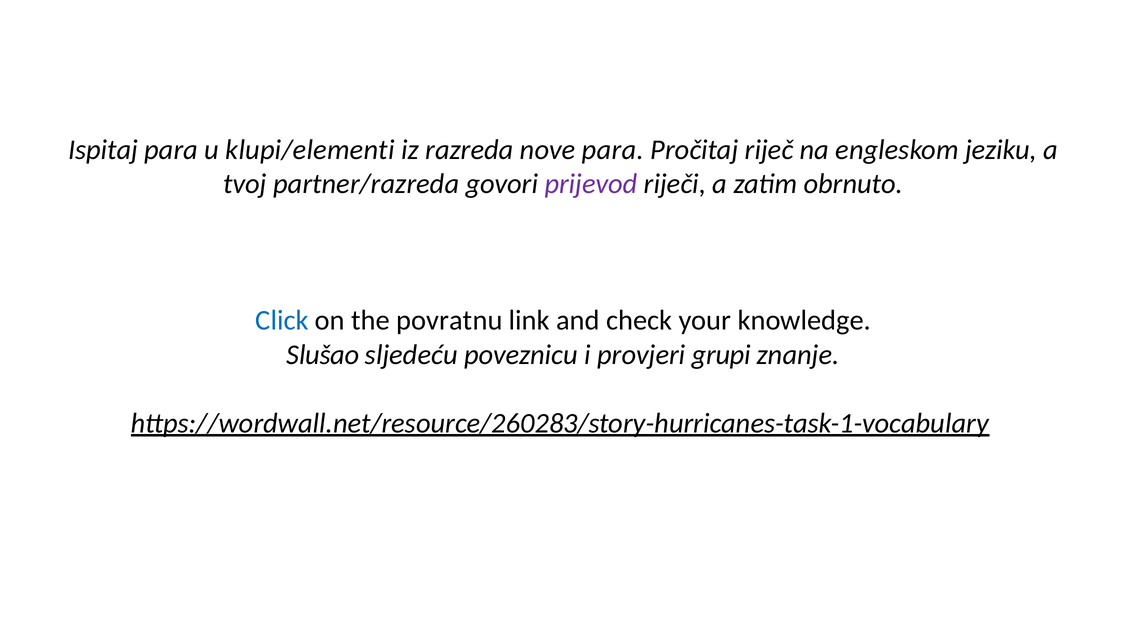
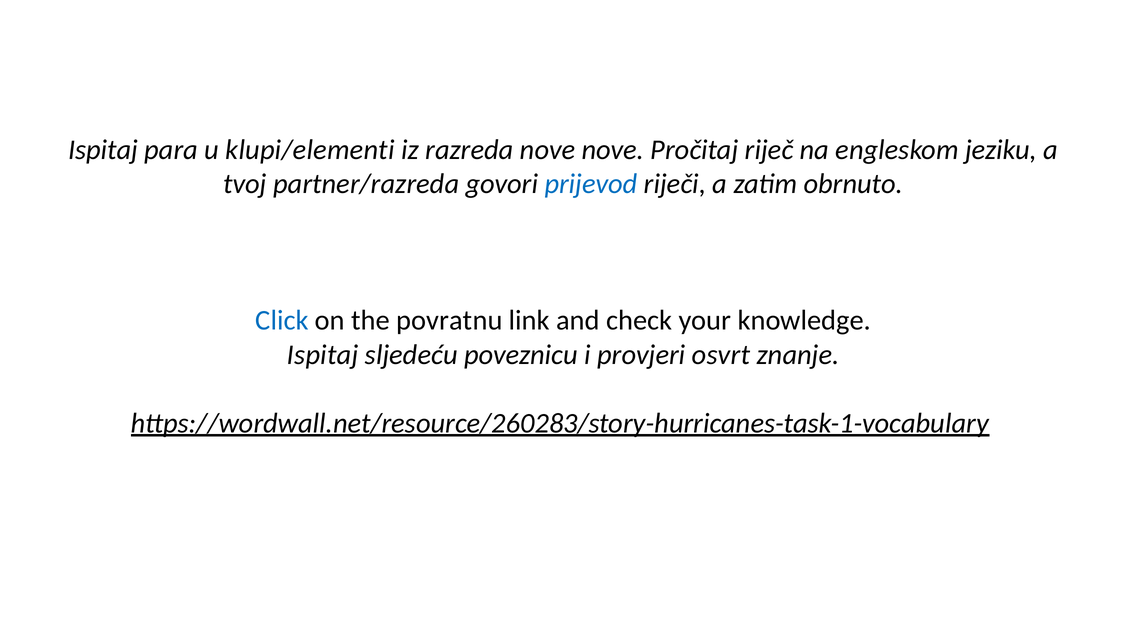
nove para: para -> nove
prijevod colour: purple -> blue
Slušao at (323, 355): Slušao -> Ispitaj
grupi: grupi -> osvrt
